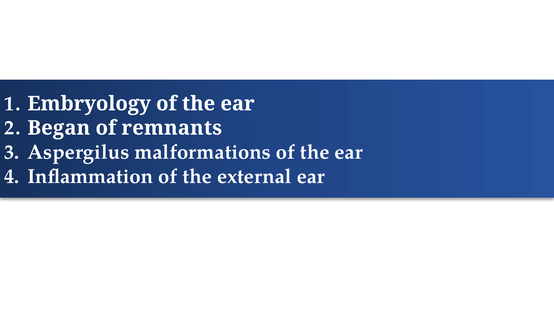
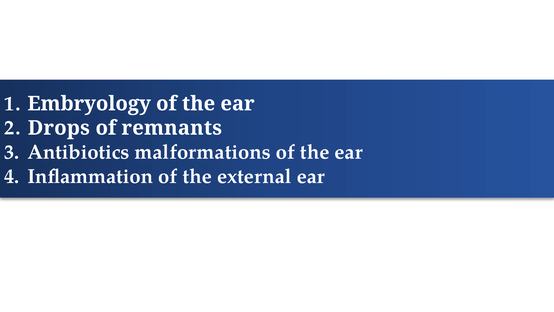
Began: Began -> Drops
Aspergilus: Aspergilus -> Antibiotics
